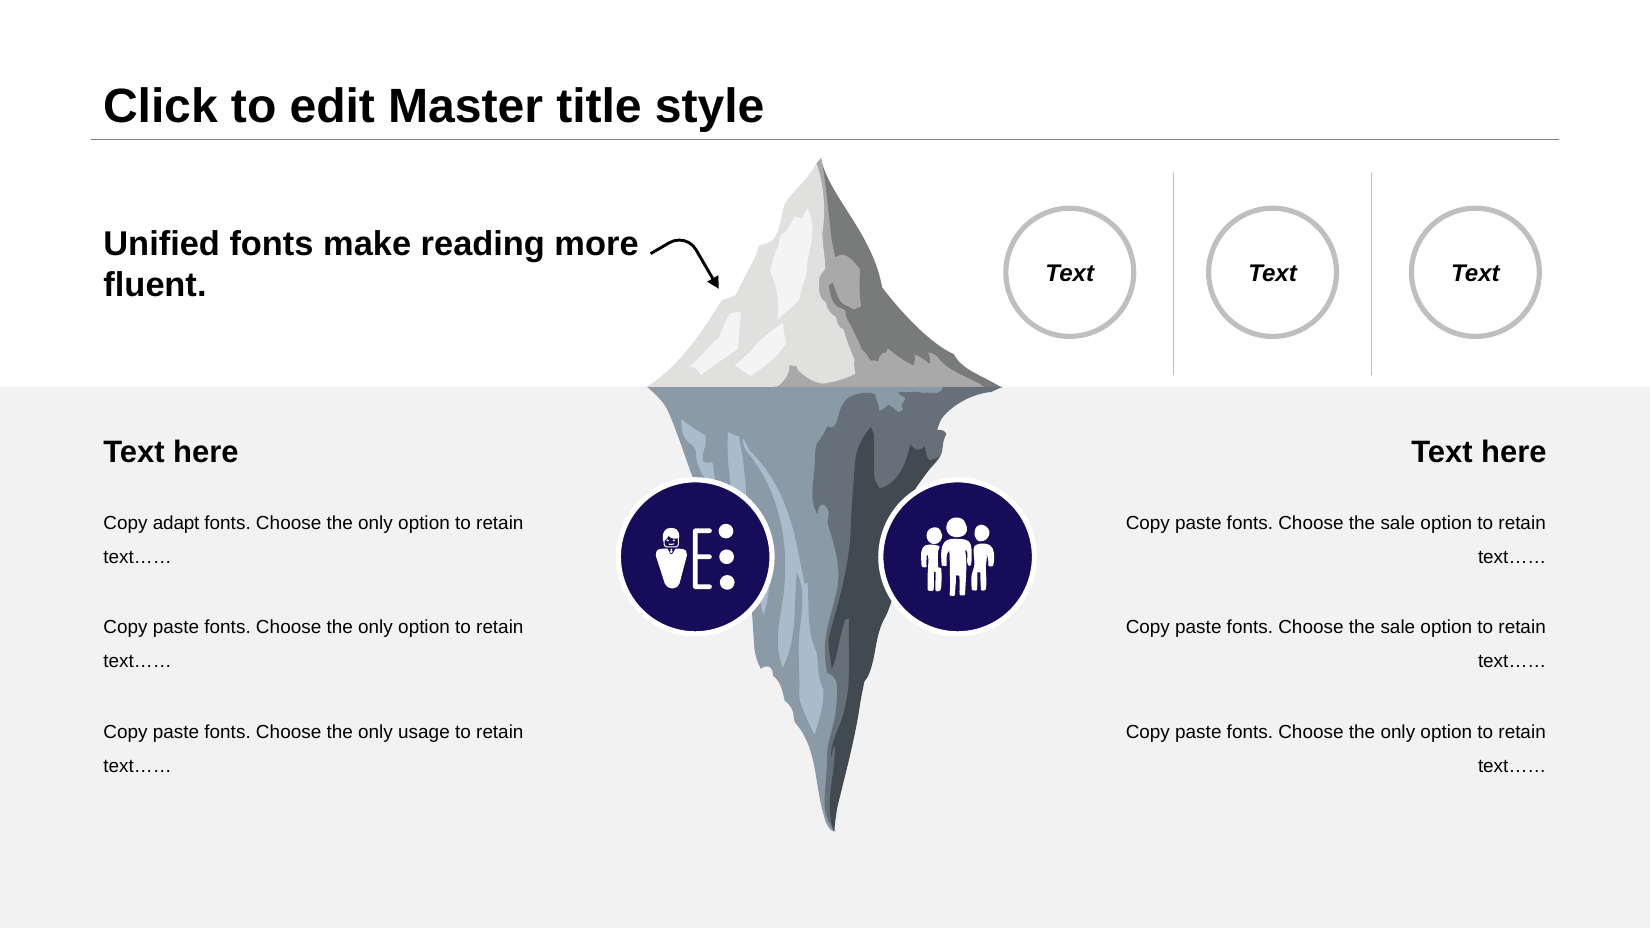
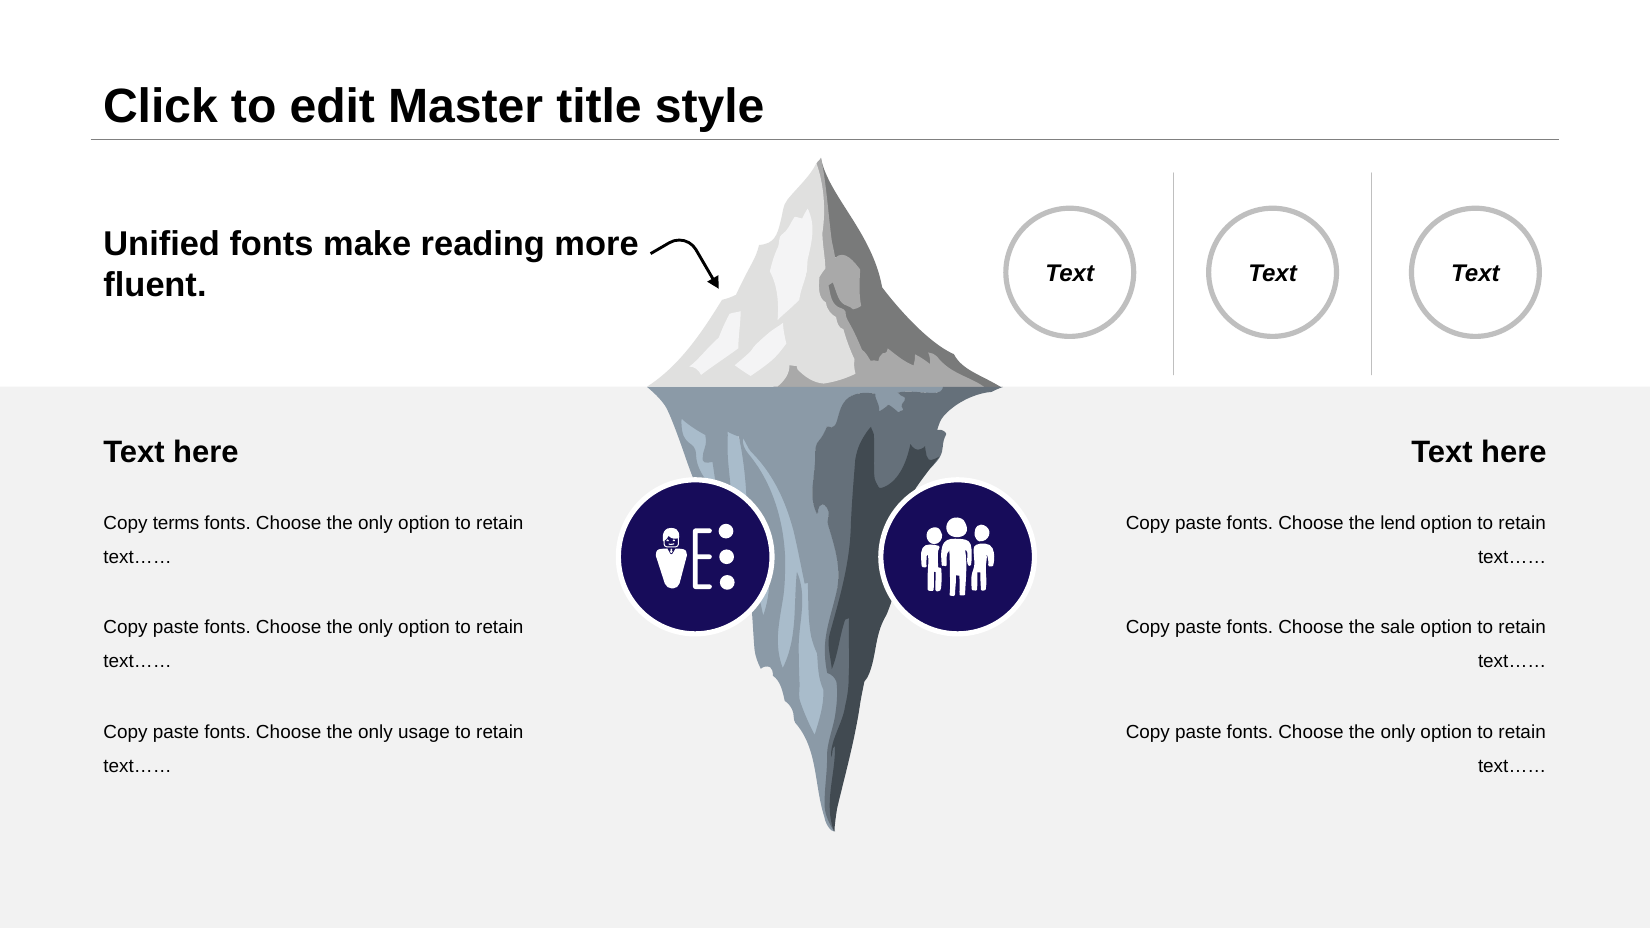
adapt: adapt -> terms
sale at (1398, 523): sale -> lend
